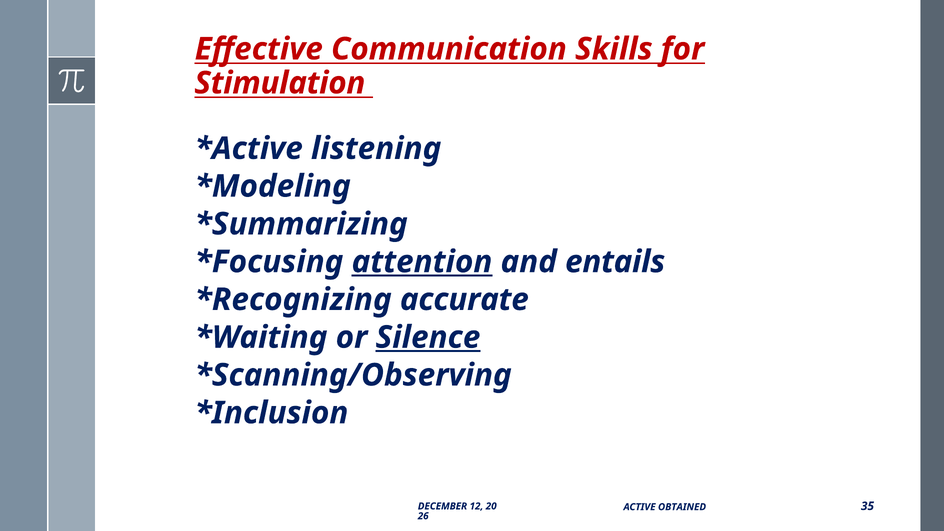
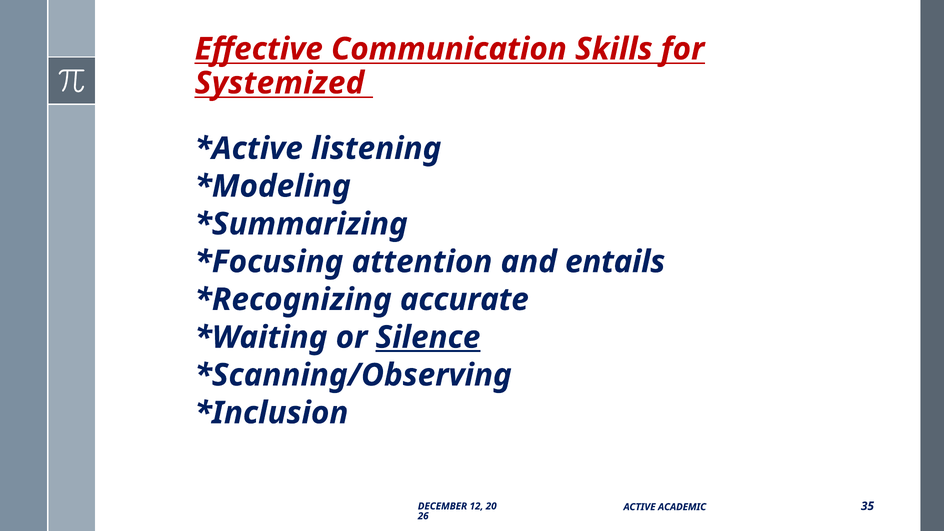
Stimulation: Stimulation -> Systemized
attention underline: present -> none
OBTAINED: OBTAINED -> ACADEMIC
